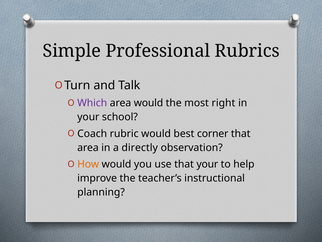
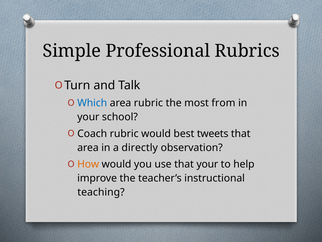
Which colour: purple -> blue
area would: would -> rubric
right: right -> from
corner: corner -> tweets
planning: planning -> teaching
